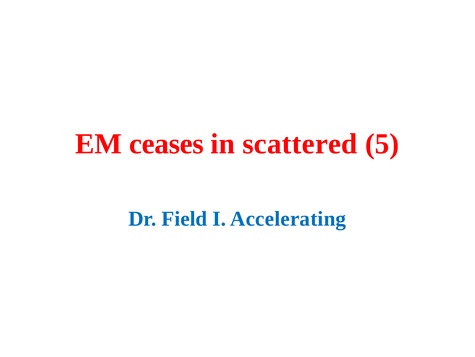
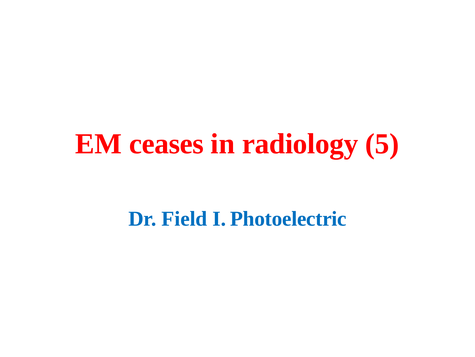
scattered: scattered -> radiology
Accelerating: Accelerating -> Photoelectric
